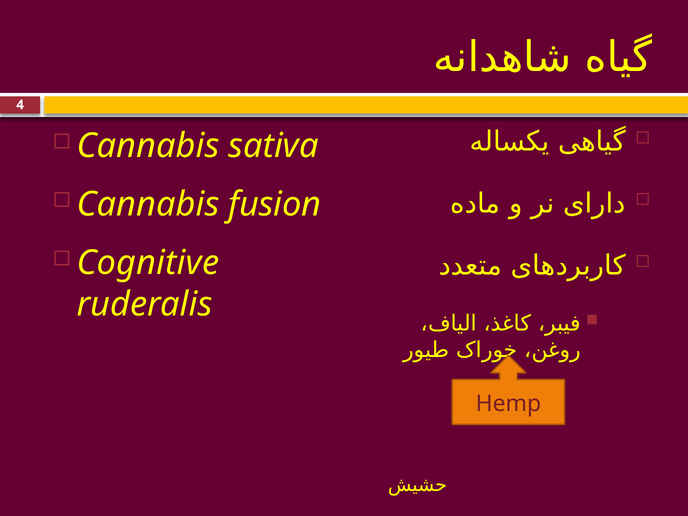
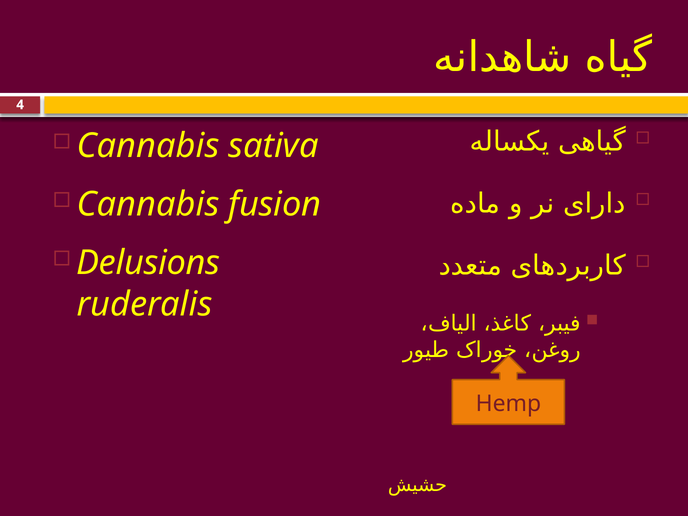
Cognitive: Cognitive -> Delusions
